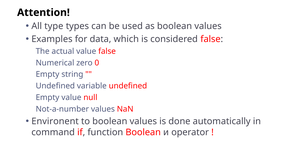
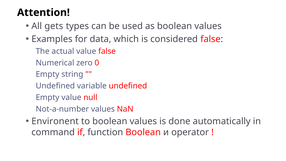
type: type -> gets
